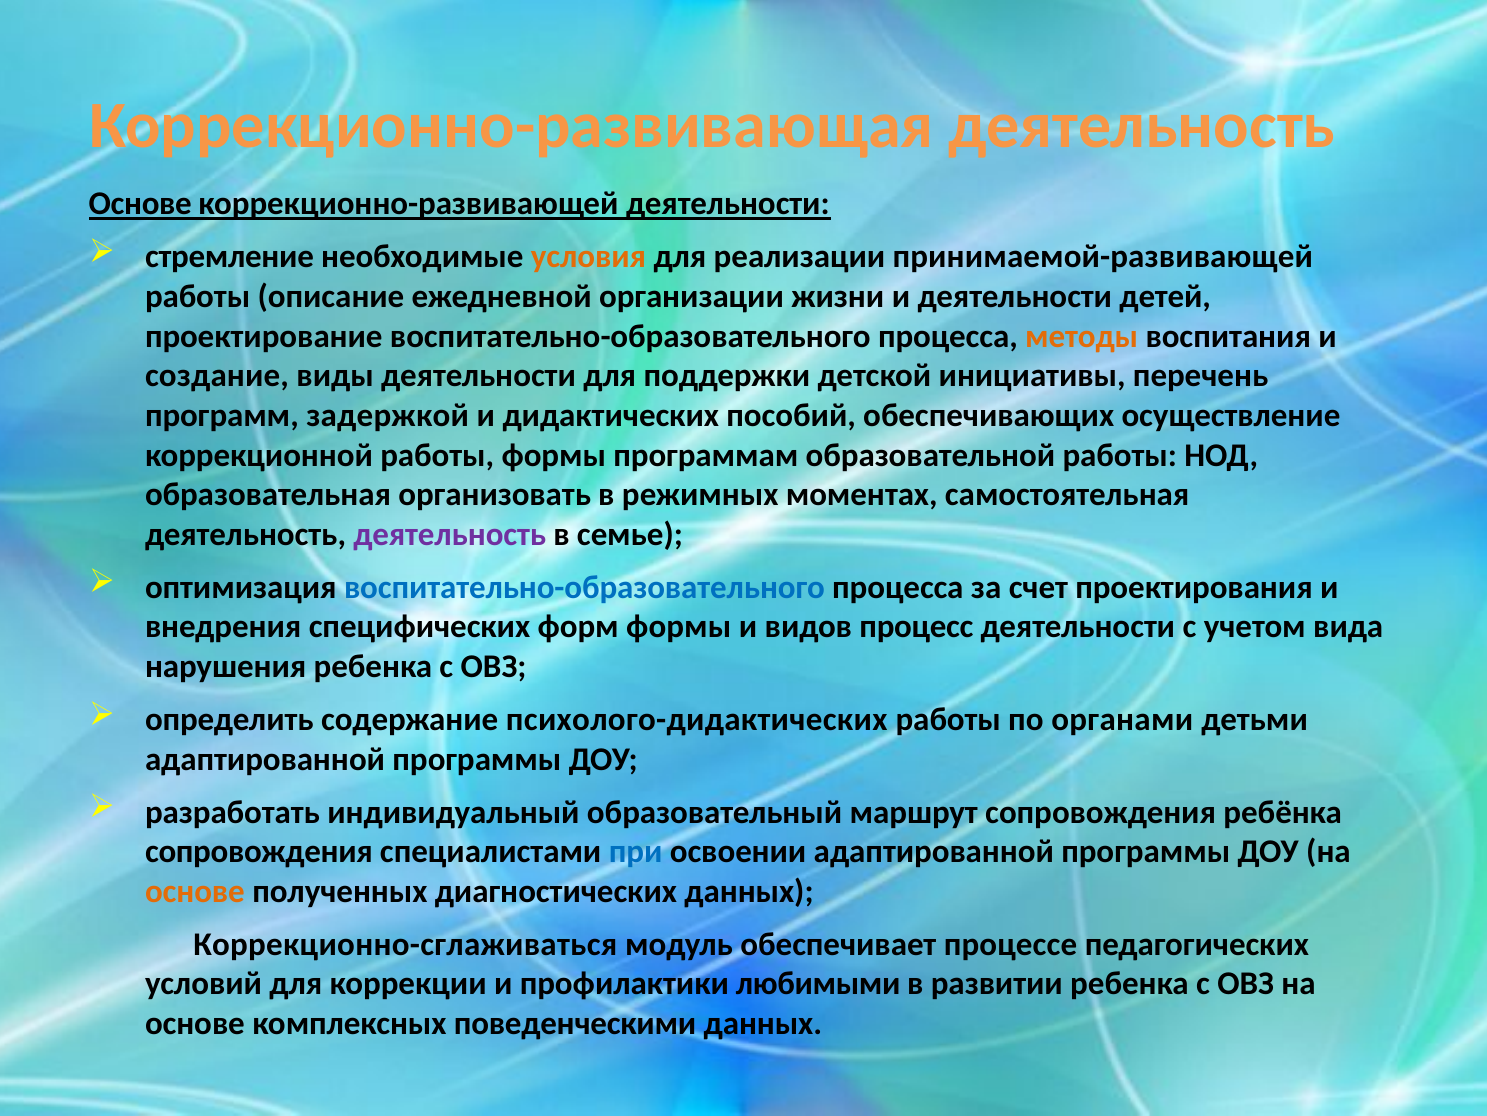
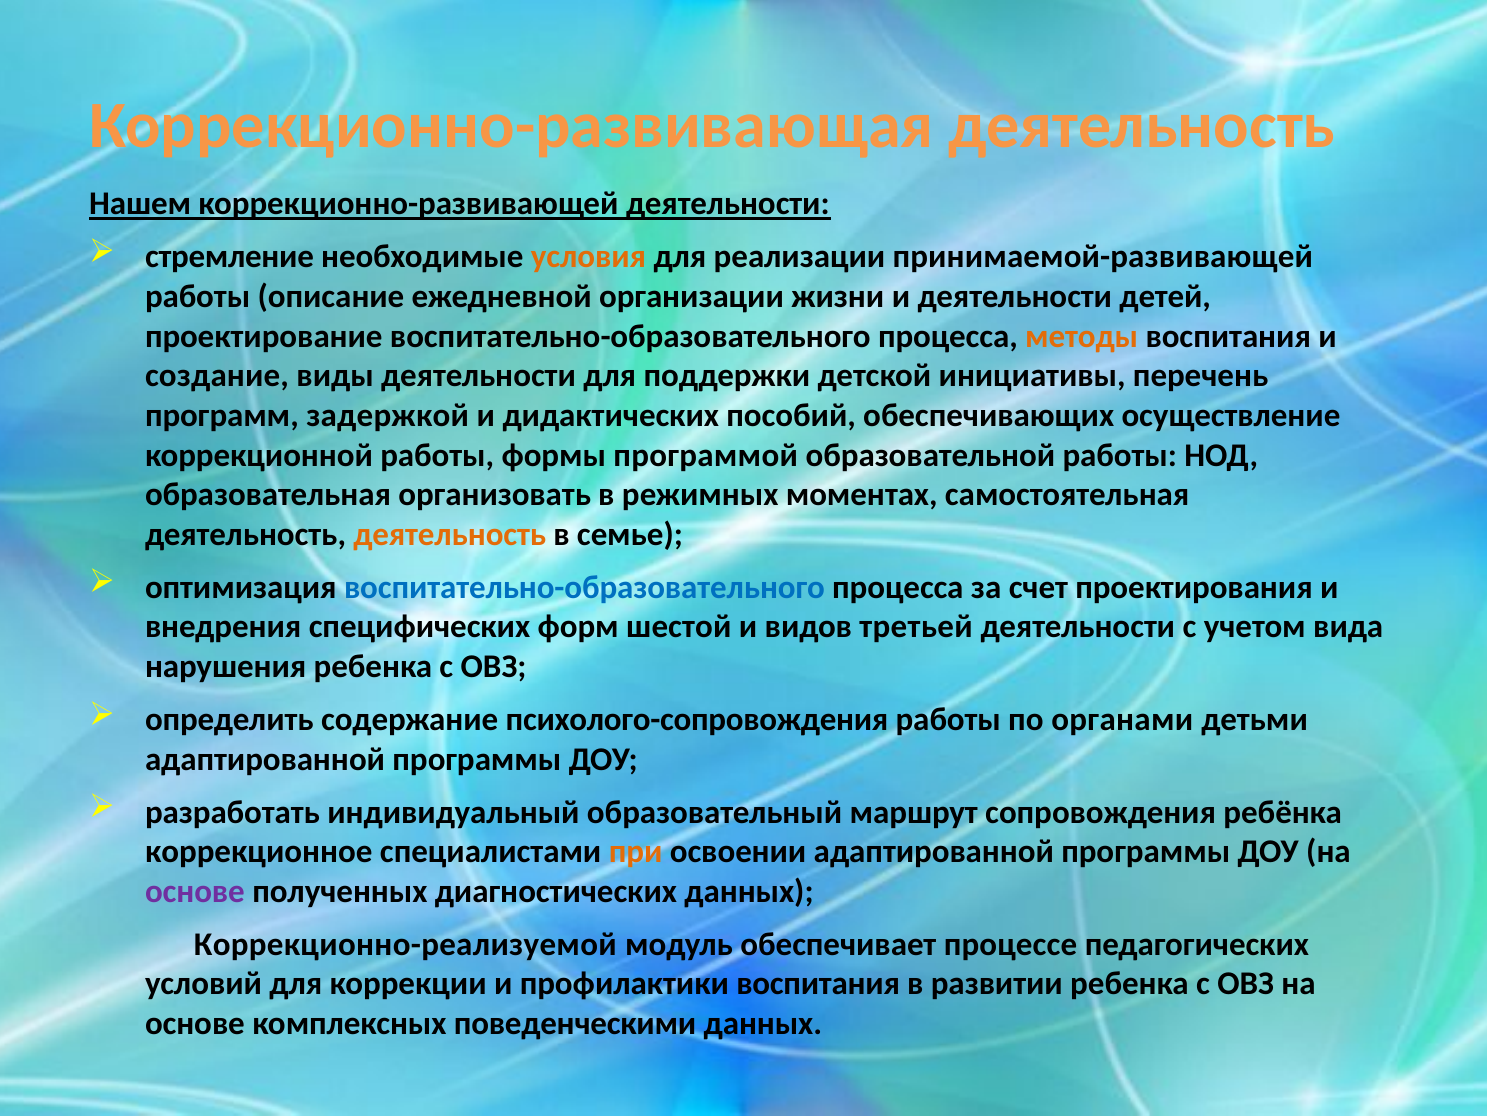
Основе at (140, 204): Основе -> Нашем
программам: программам -> программой
деятельность at (450, 534) colour: purple -> orange
форм формы: формы -> шестой
процесс: процесс -> третьей
психолого-дидактических: психолого-дидактических -> психолого-сопровождения
сопровождения at (259, 851): сопровождения -> коррекционное
при colour: blue -> orange
основе at (195, 891) colour: orange -> purple
Коррекционно-сглаживаться: Коррекционно-сглаживаться -> Коррекционно-реализуемой
профилактики любимыми: любимыми -> воспитания
